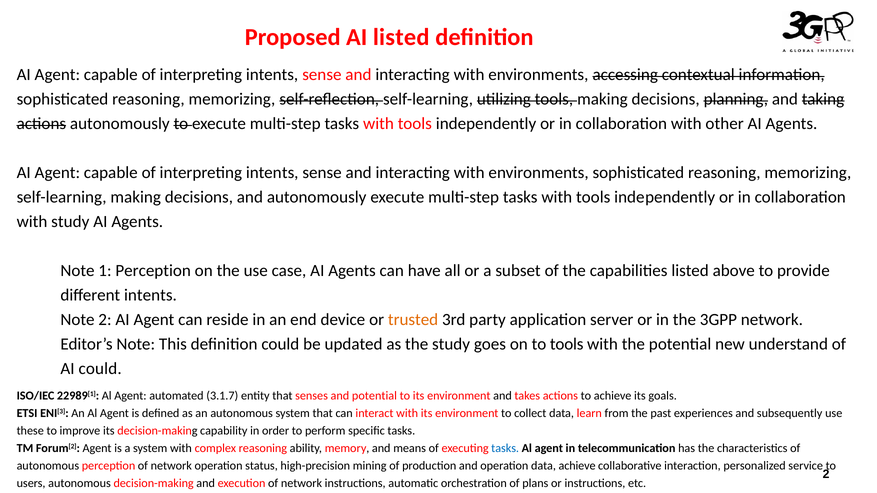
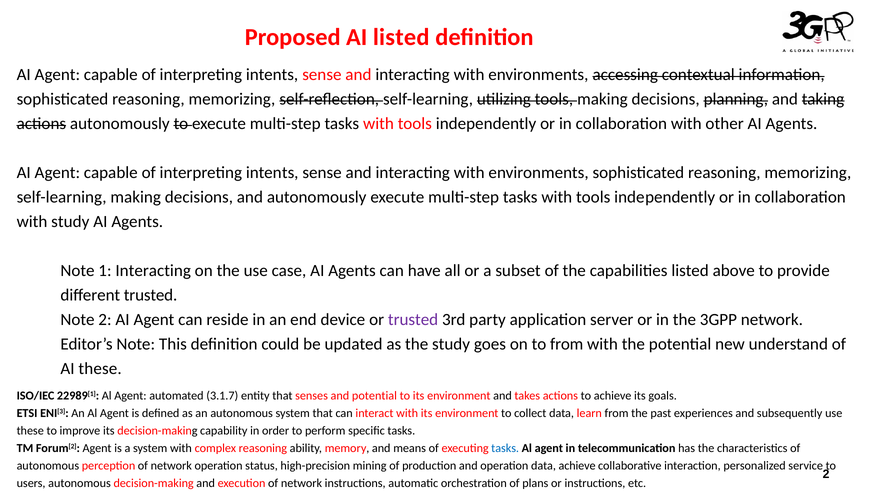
1 Perception: Perception -> Interacting
different intents: intents -> trusted
trusted at (413, 320) colour: orange -> purple
to tools: tools -> from
AI could: could -> these
